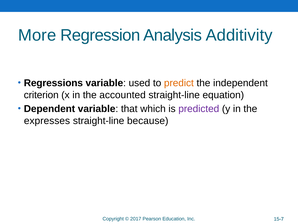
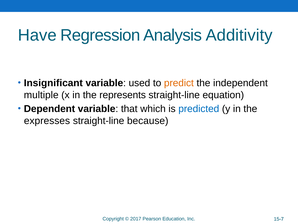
More: More -> Have
Regressions: Regressions -> Insignificant
criterion: criterion -> multiple
accounted: accounted -> represents
predicted colour: purple -> blue
